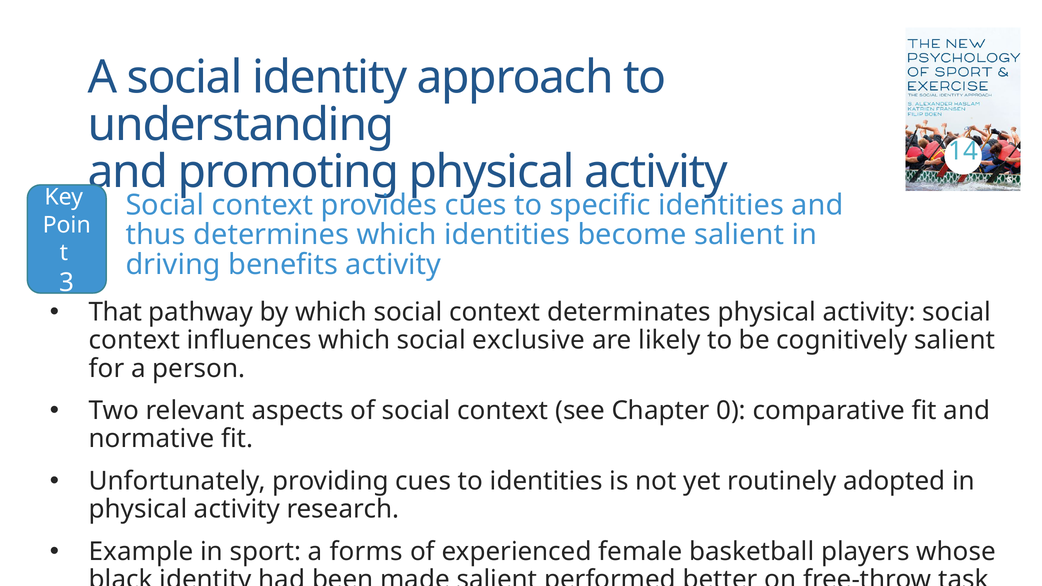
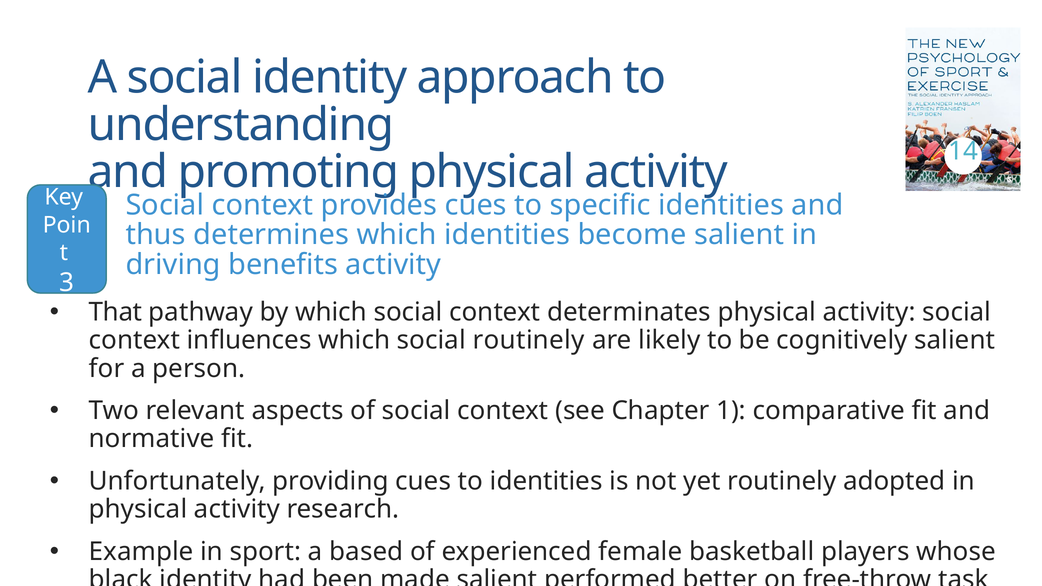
social exclusive: exclusive -> routinely
0: 0 -> 1
forms: forms -> based
